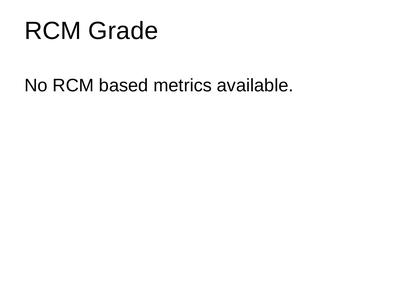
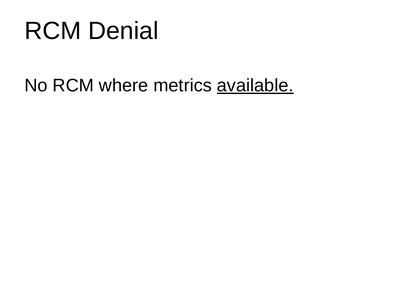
Grade: Grade -> Denial
based: based -> where
available underline: none -> present
